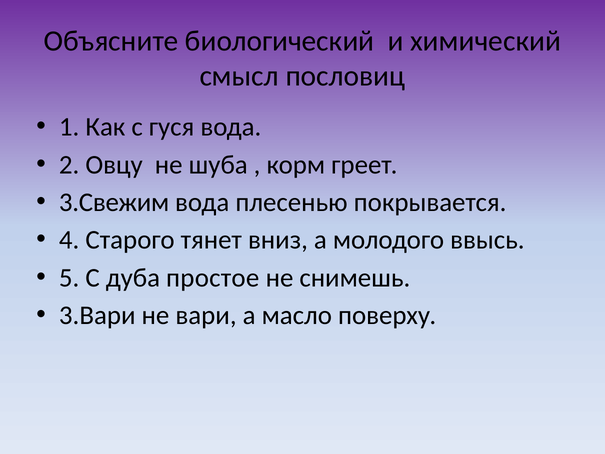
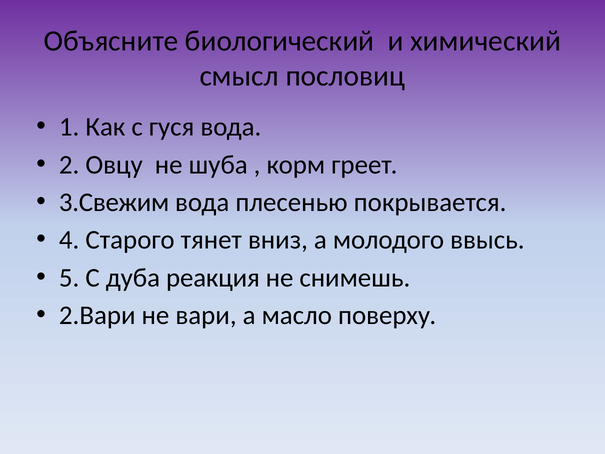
простое: простое -> реакция
3.Вари: 3.Вари -> 2.Вари
